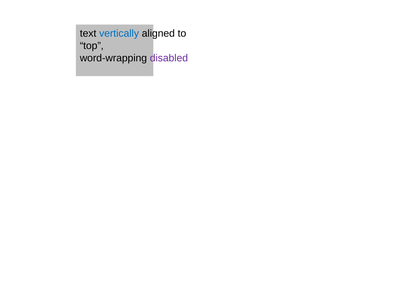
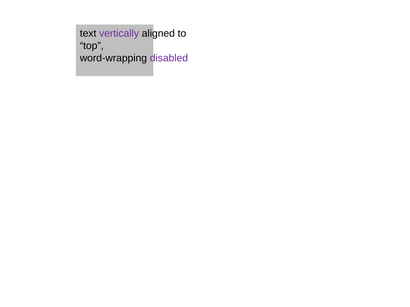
vertically colour: blue -> purple
